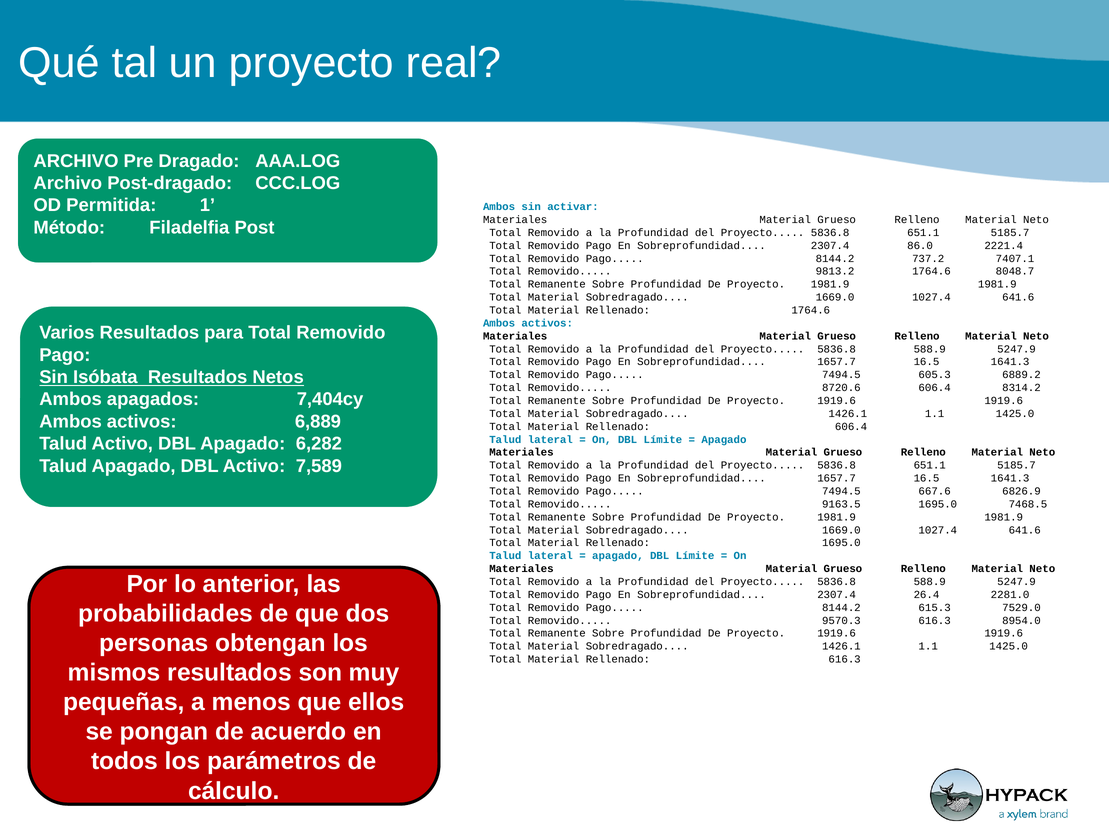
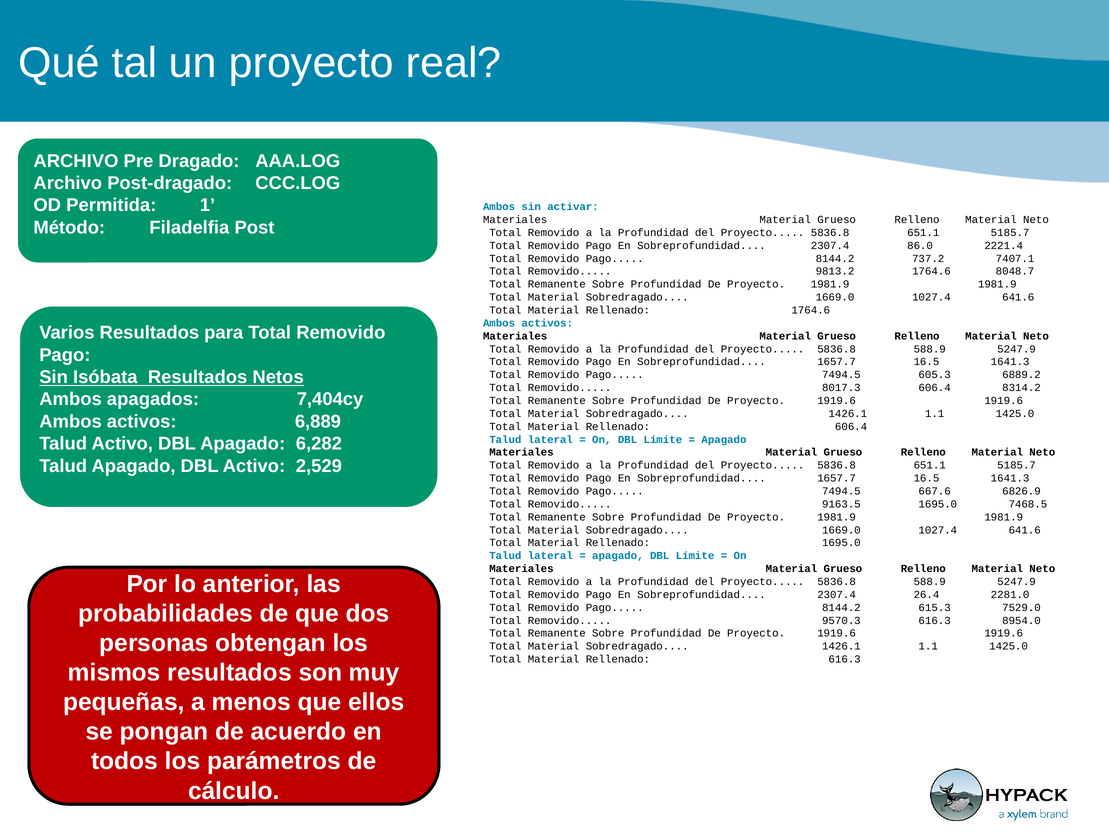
8720.6: 8720.6 -> 8017.3
7,589: 7,589 -> 2,529
